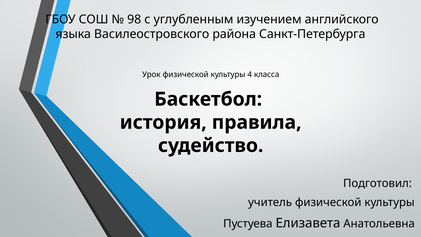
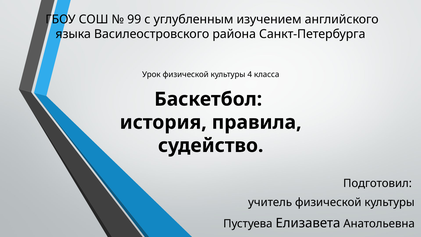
98: 98 -> 99
